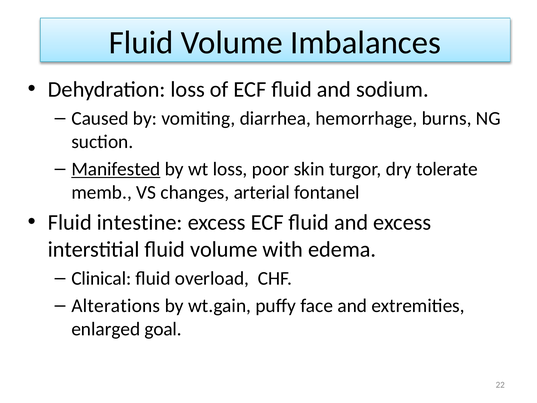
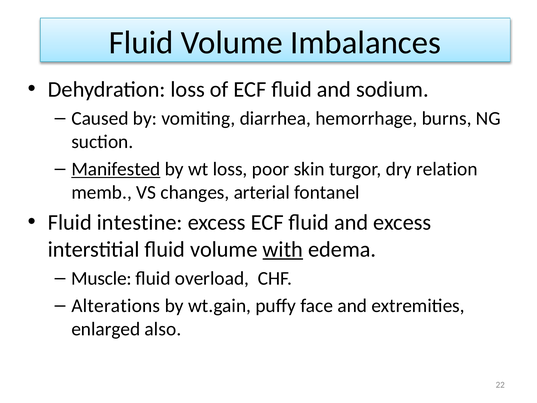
tolerate: tolerate -> relation
with underline: none -> present
Clinical: Clinical -> Muscle
goal: goal -> also
